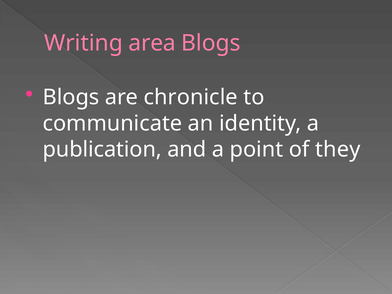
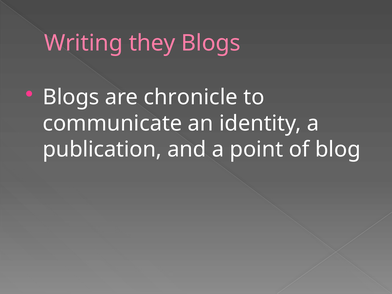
area: area -> they
they: they -> blog
